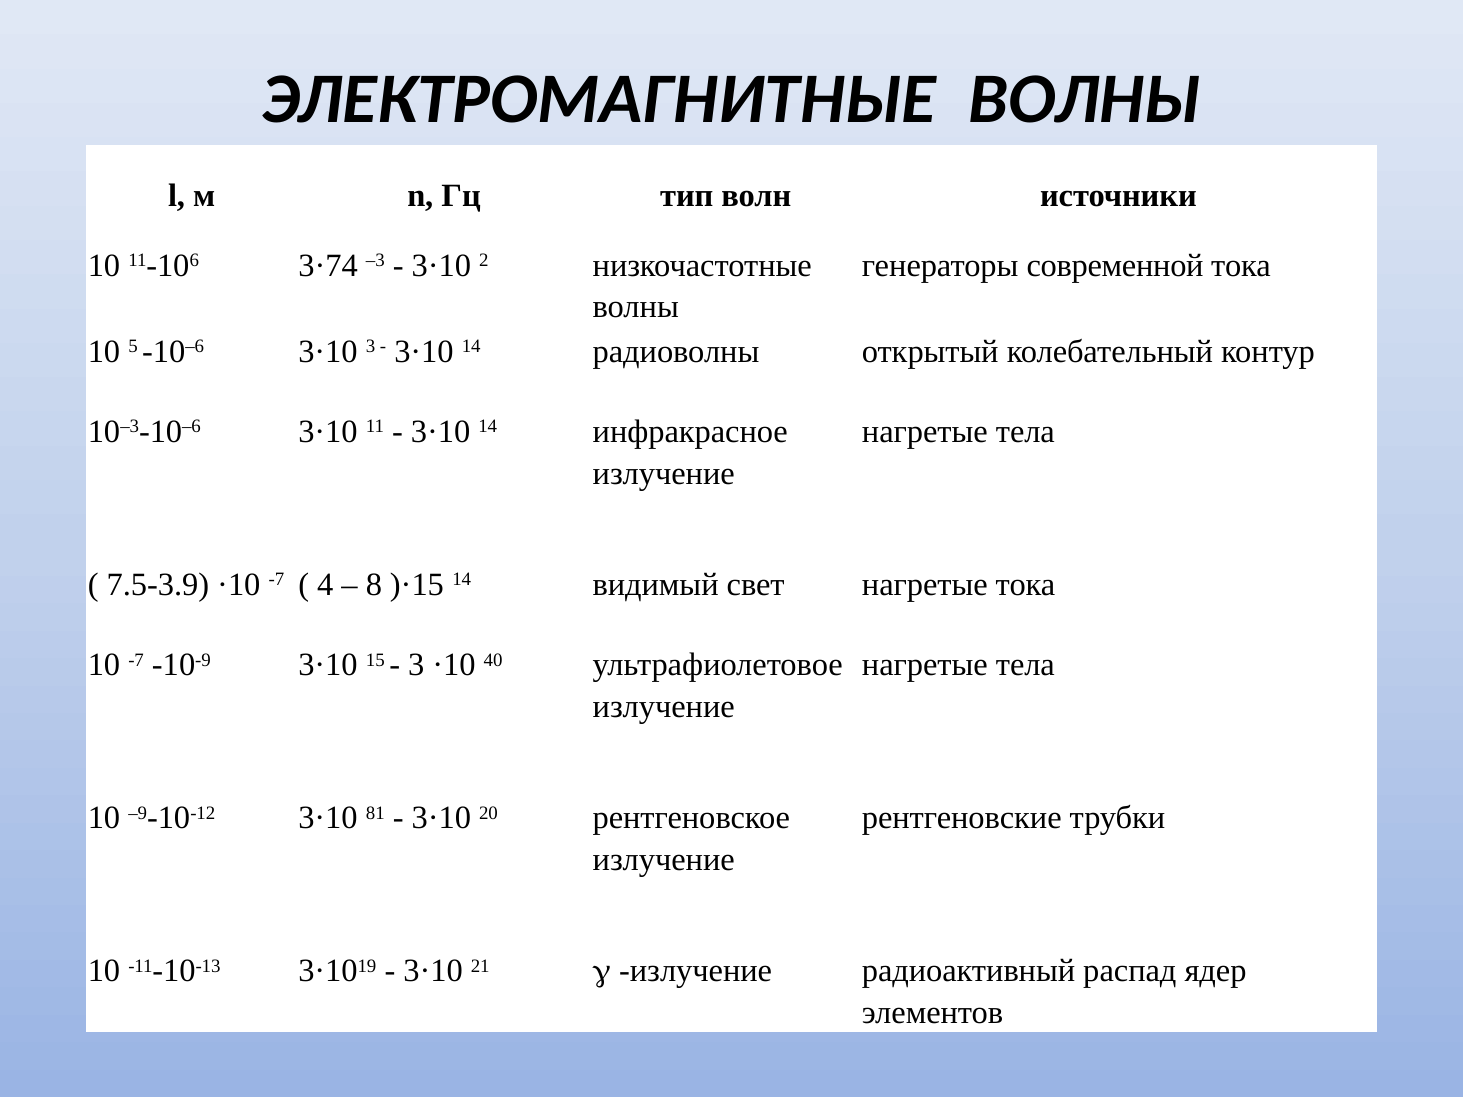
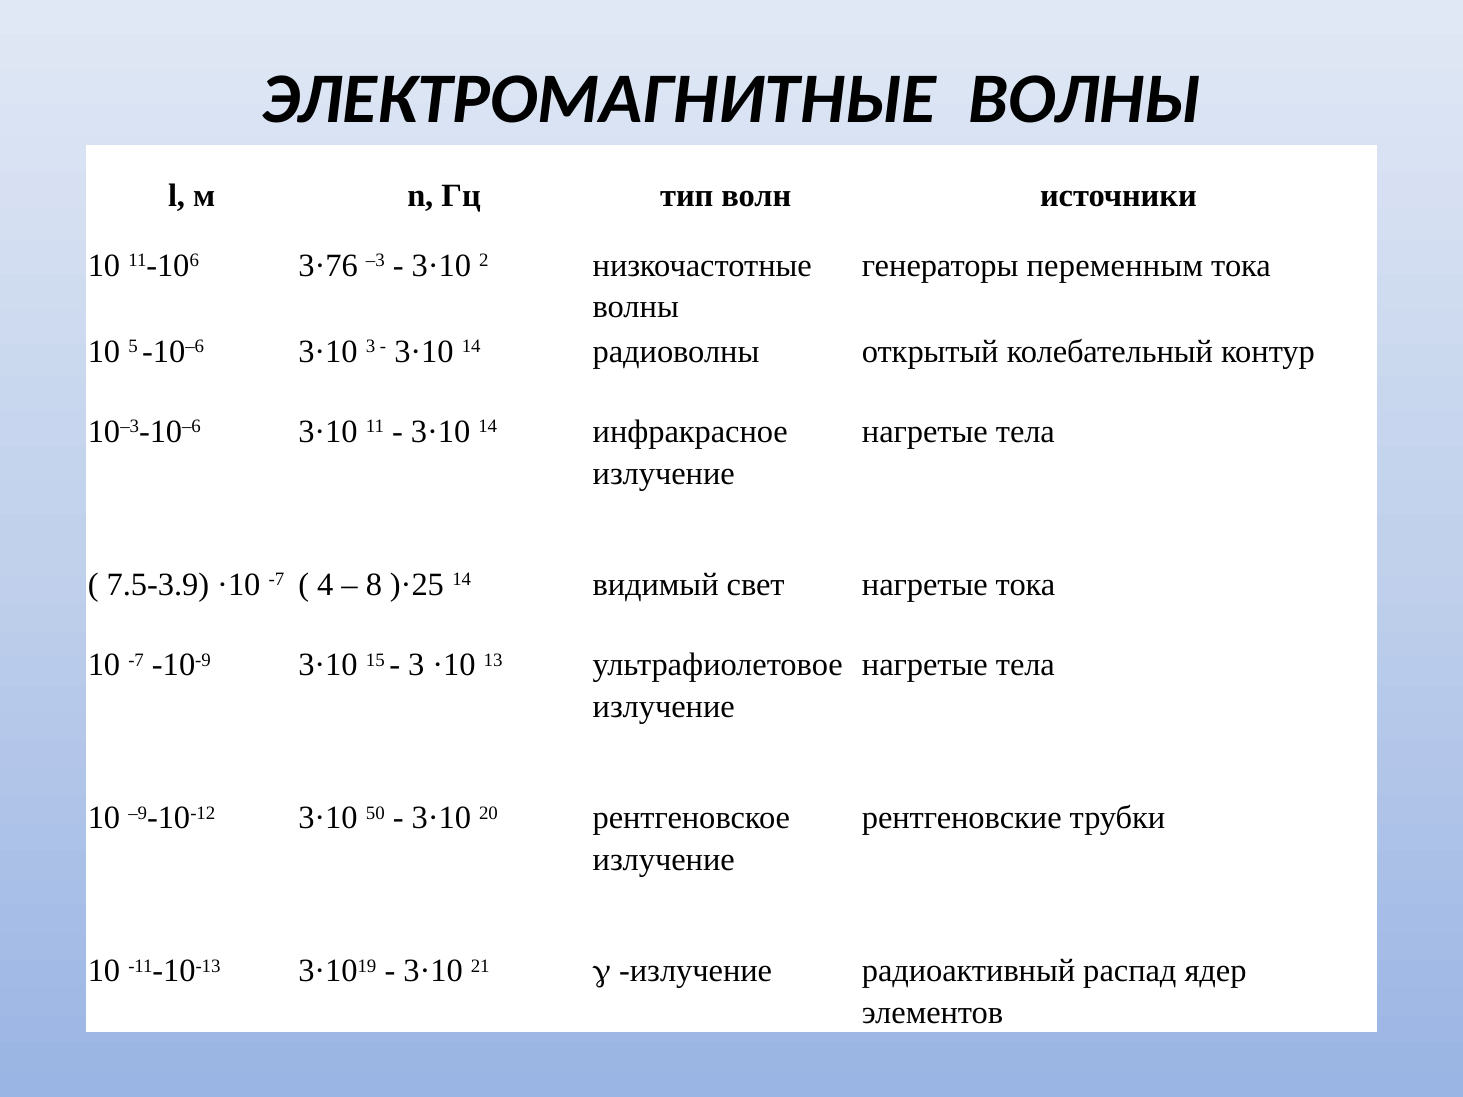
3·74: 3·74 -> 3·76
современной: современной -> переменным
)·15: )·15 -> )·25
40: 40 -> 13
81: 81 -> 50
